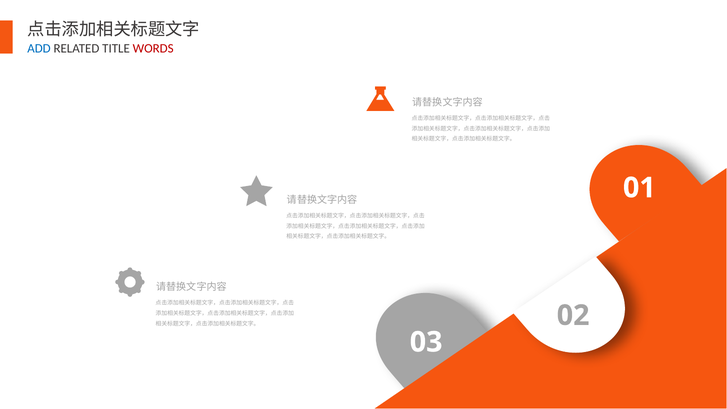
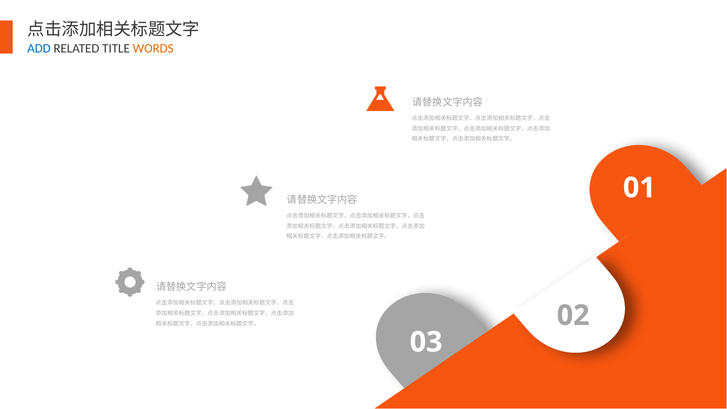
WORDS colour: red -> orange
